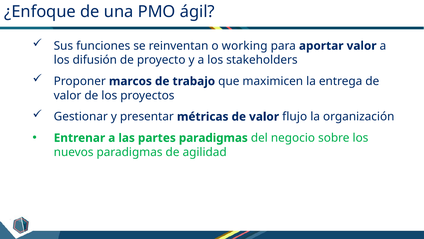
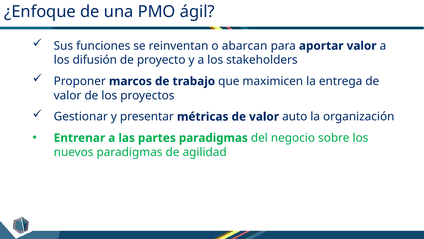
working: working -> abarcan
flujo: flujo -> auto
